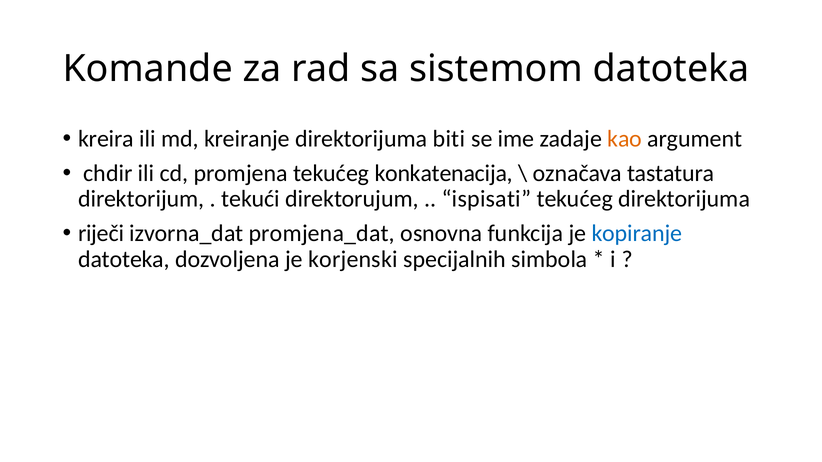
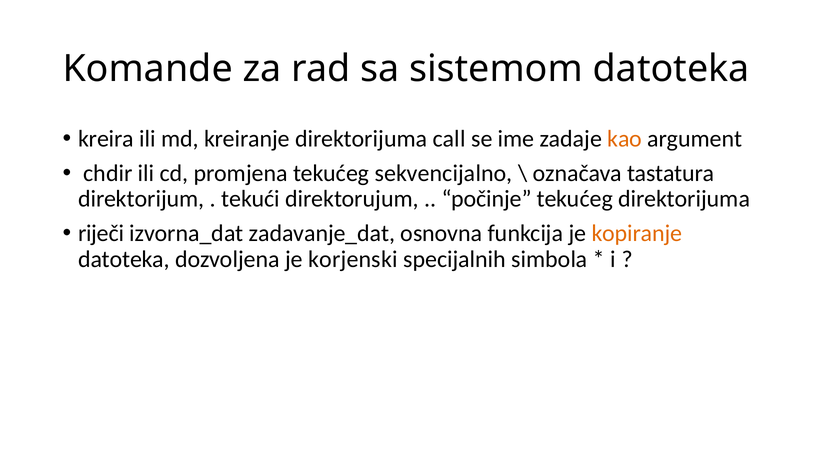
biti: biti -> call
konkatenacija: konkatenacija -> sekvencijalno
ispisati: ispisati -> počinje
promjena_dat: promjena_dat -> zadavanje_dat
kopiranje colour: blue -> orange
